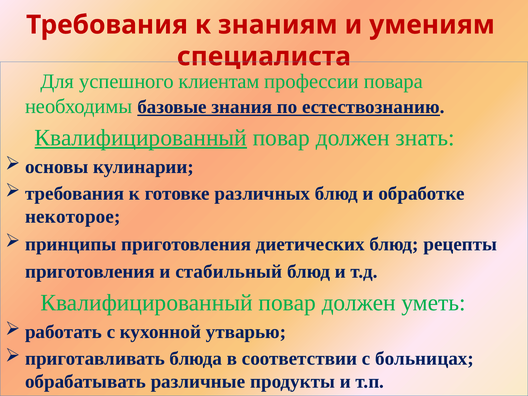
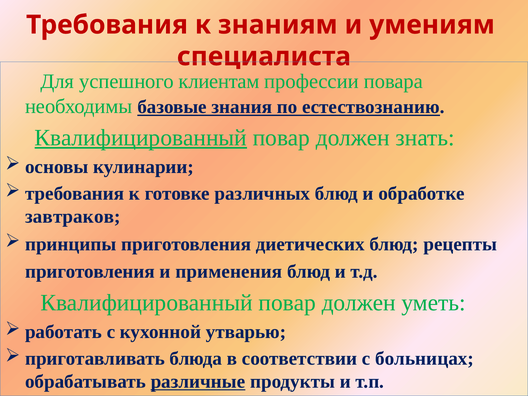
некоторое: некоторое -> завтраков
стабильный: стабильный -> применения
различные underline: none -> present
